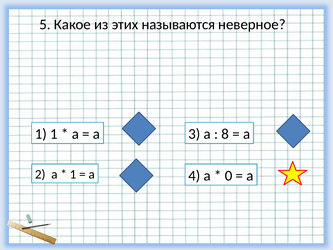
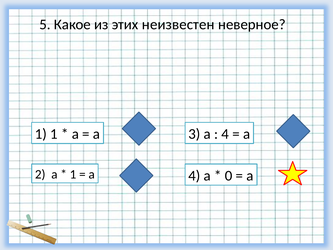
называются: называются -> неизвестен
8 at (225, 134): 8 -> 4
